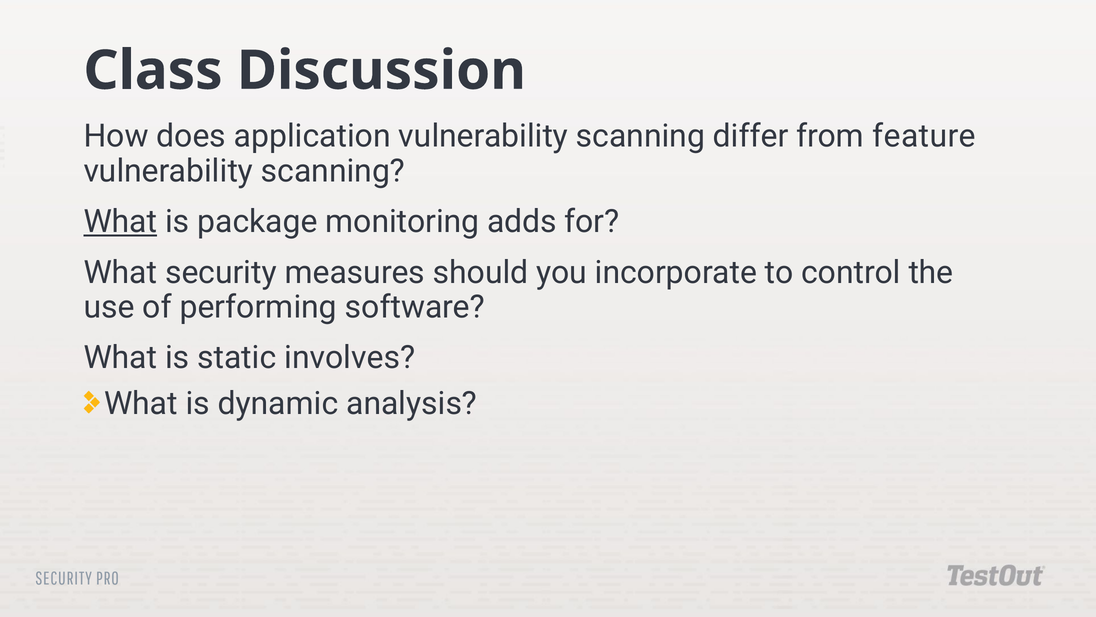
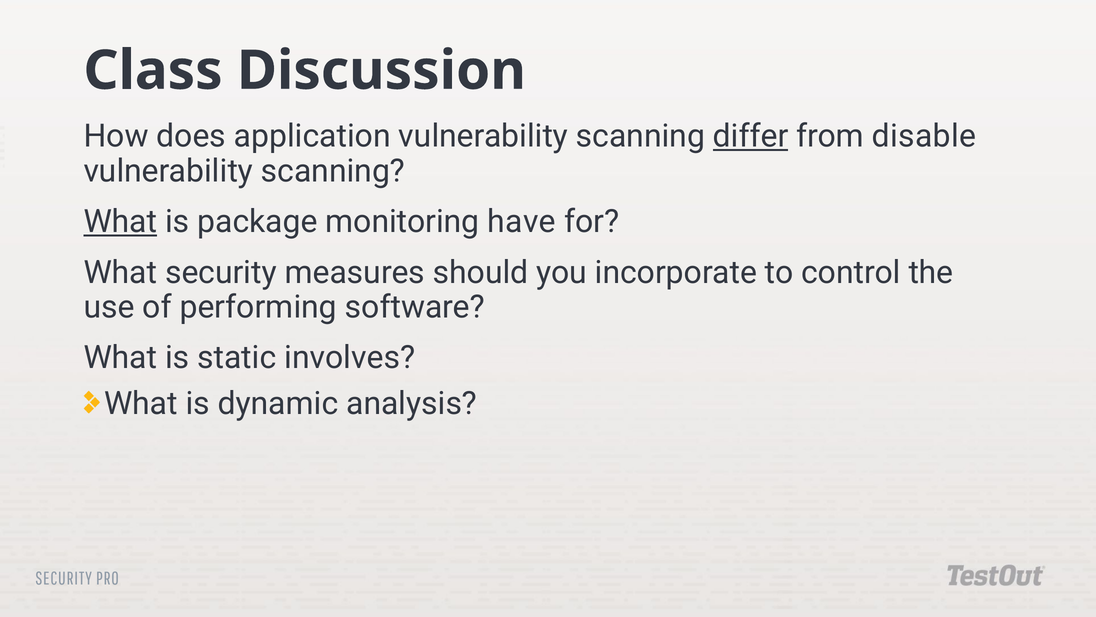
differ underline: none -> present
feature: feature -> disable
adds: adds -> have
